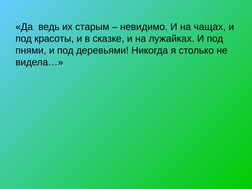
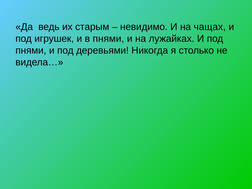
красоты: красоты -> игрушек
в сказке: сказке -> пнями
